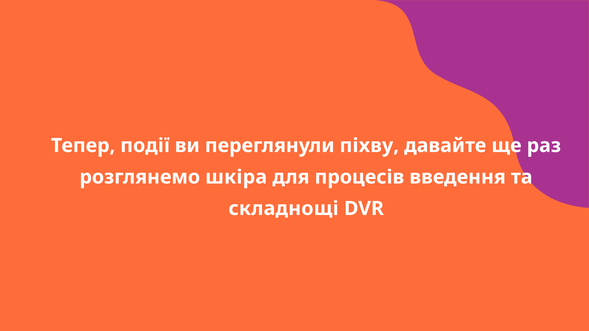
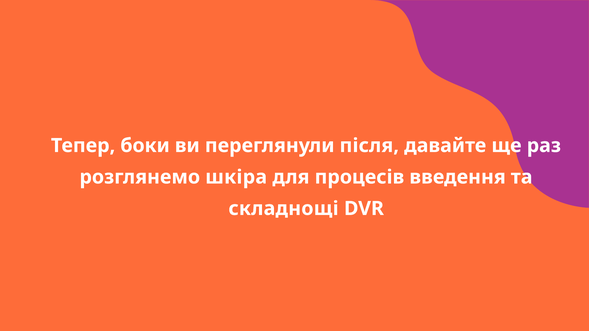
події: події -> боки
піхву: піхву -> після
